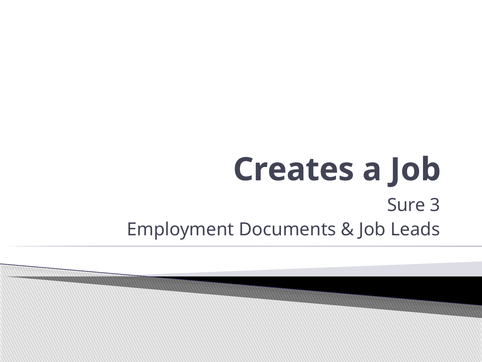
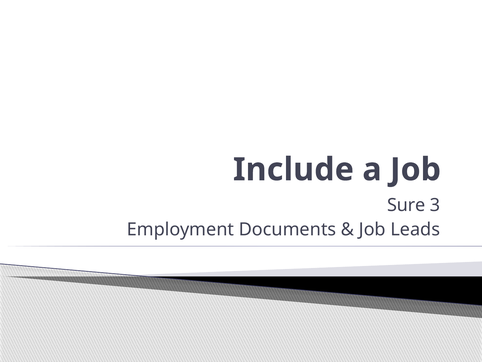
Creates: Creates -> Include
